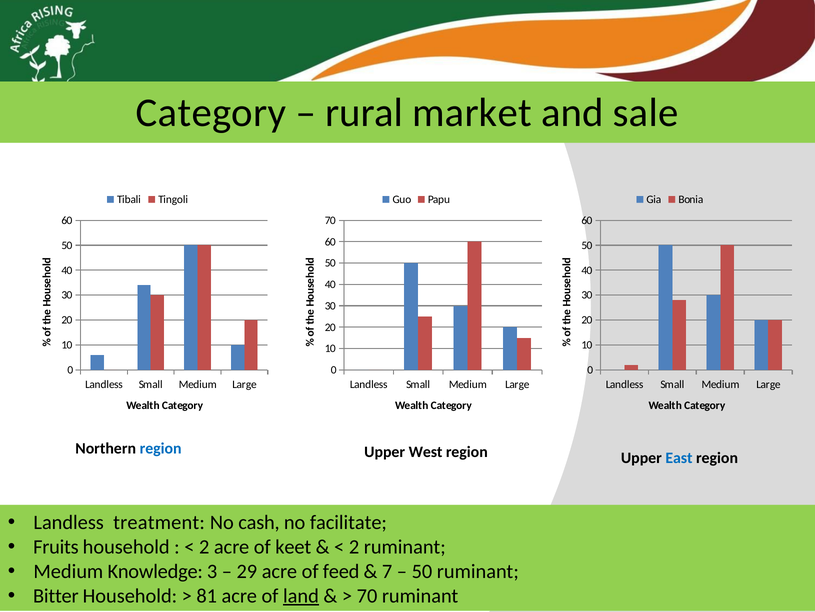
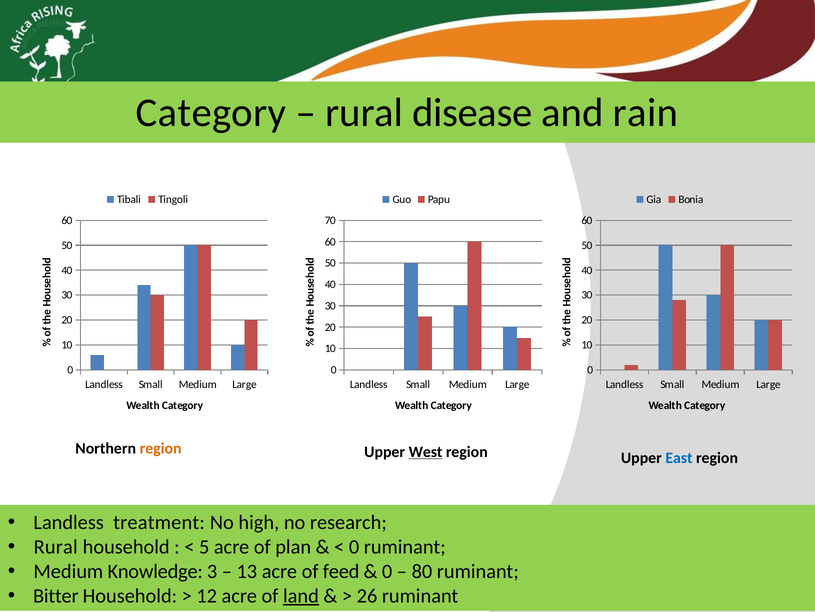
market: market -> disease
sale: sale -> rain
region at (161, 448) colour: blue -> orange
West underline: none -> present
cash: cash -> high
facilitate: facilitate -> research
Fruits at (56, 546): Fruits -> Rural
2 at (204, 546): 2 -> 5
keet: keet -> plan
2 at (354, 546): 2 -> 0
29: 29 -> 13
7 at (387, 571): 7 -> 0
50 at (422, 571): 50 -> 80
81: 81 -> 12
70 at (367, 595): 70 -> 26
